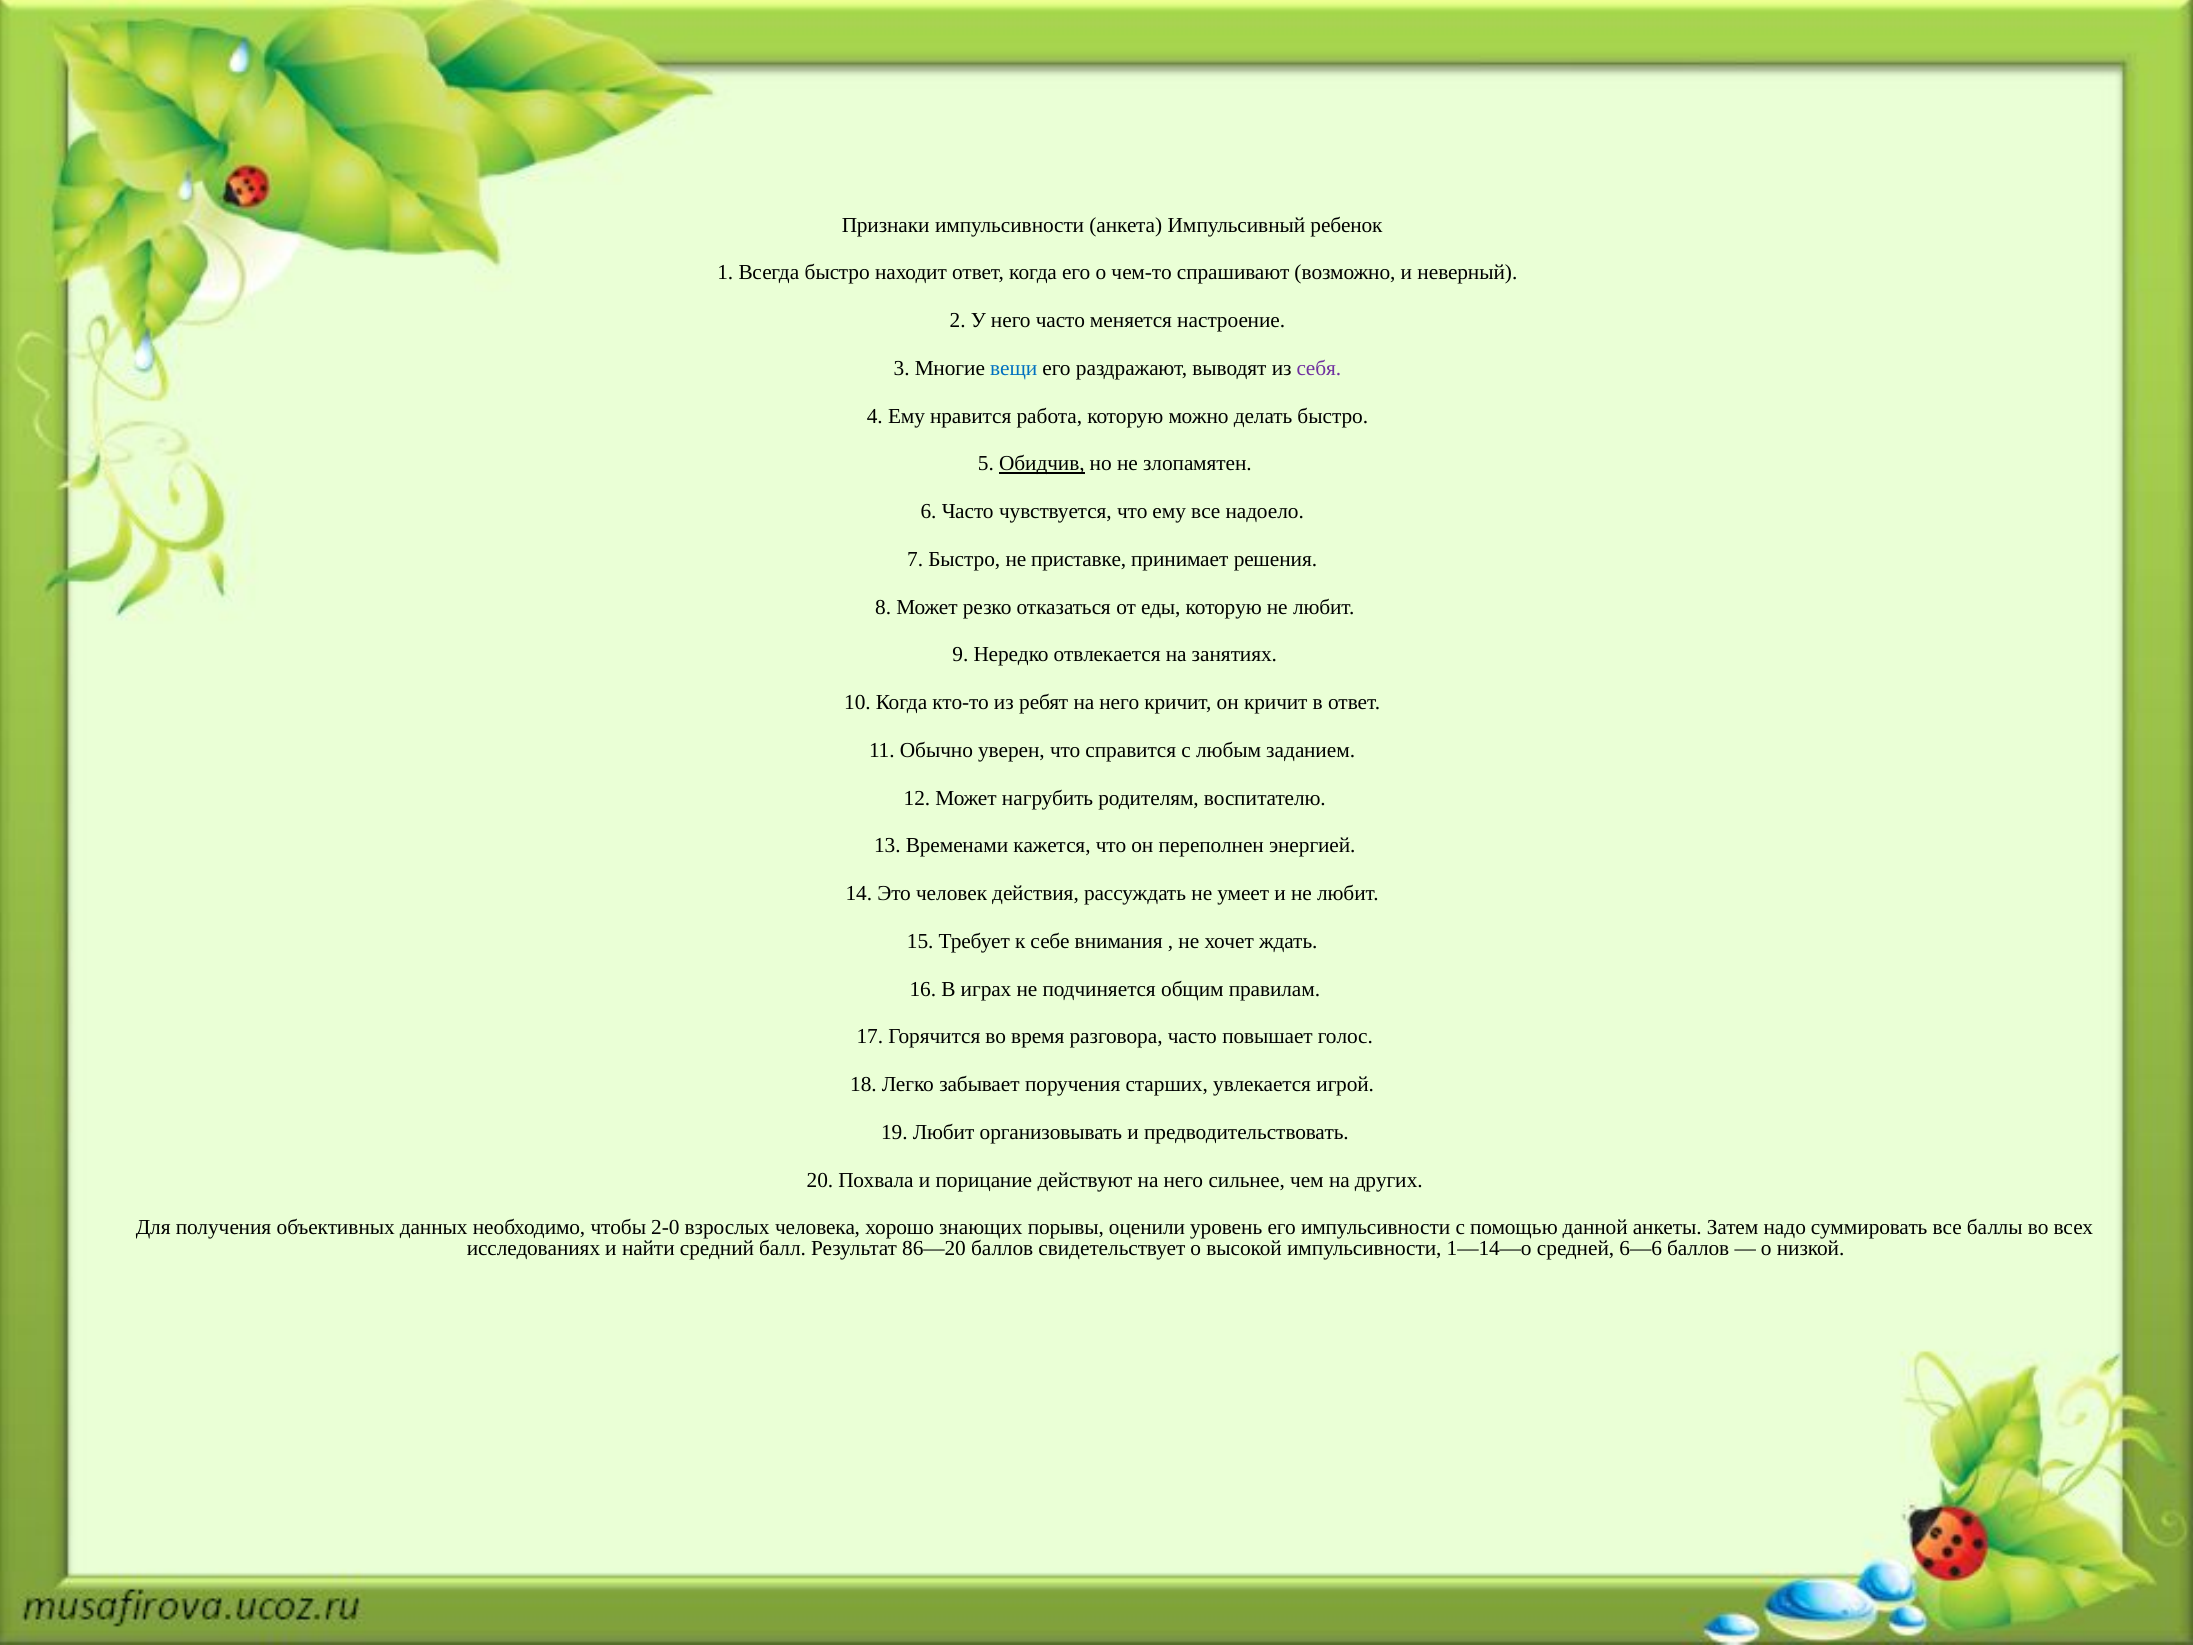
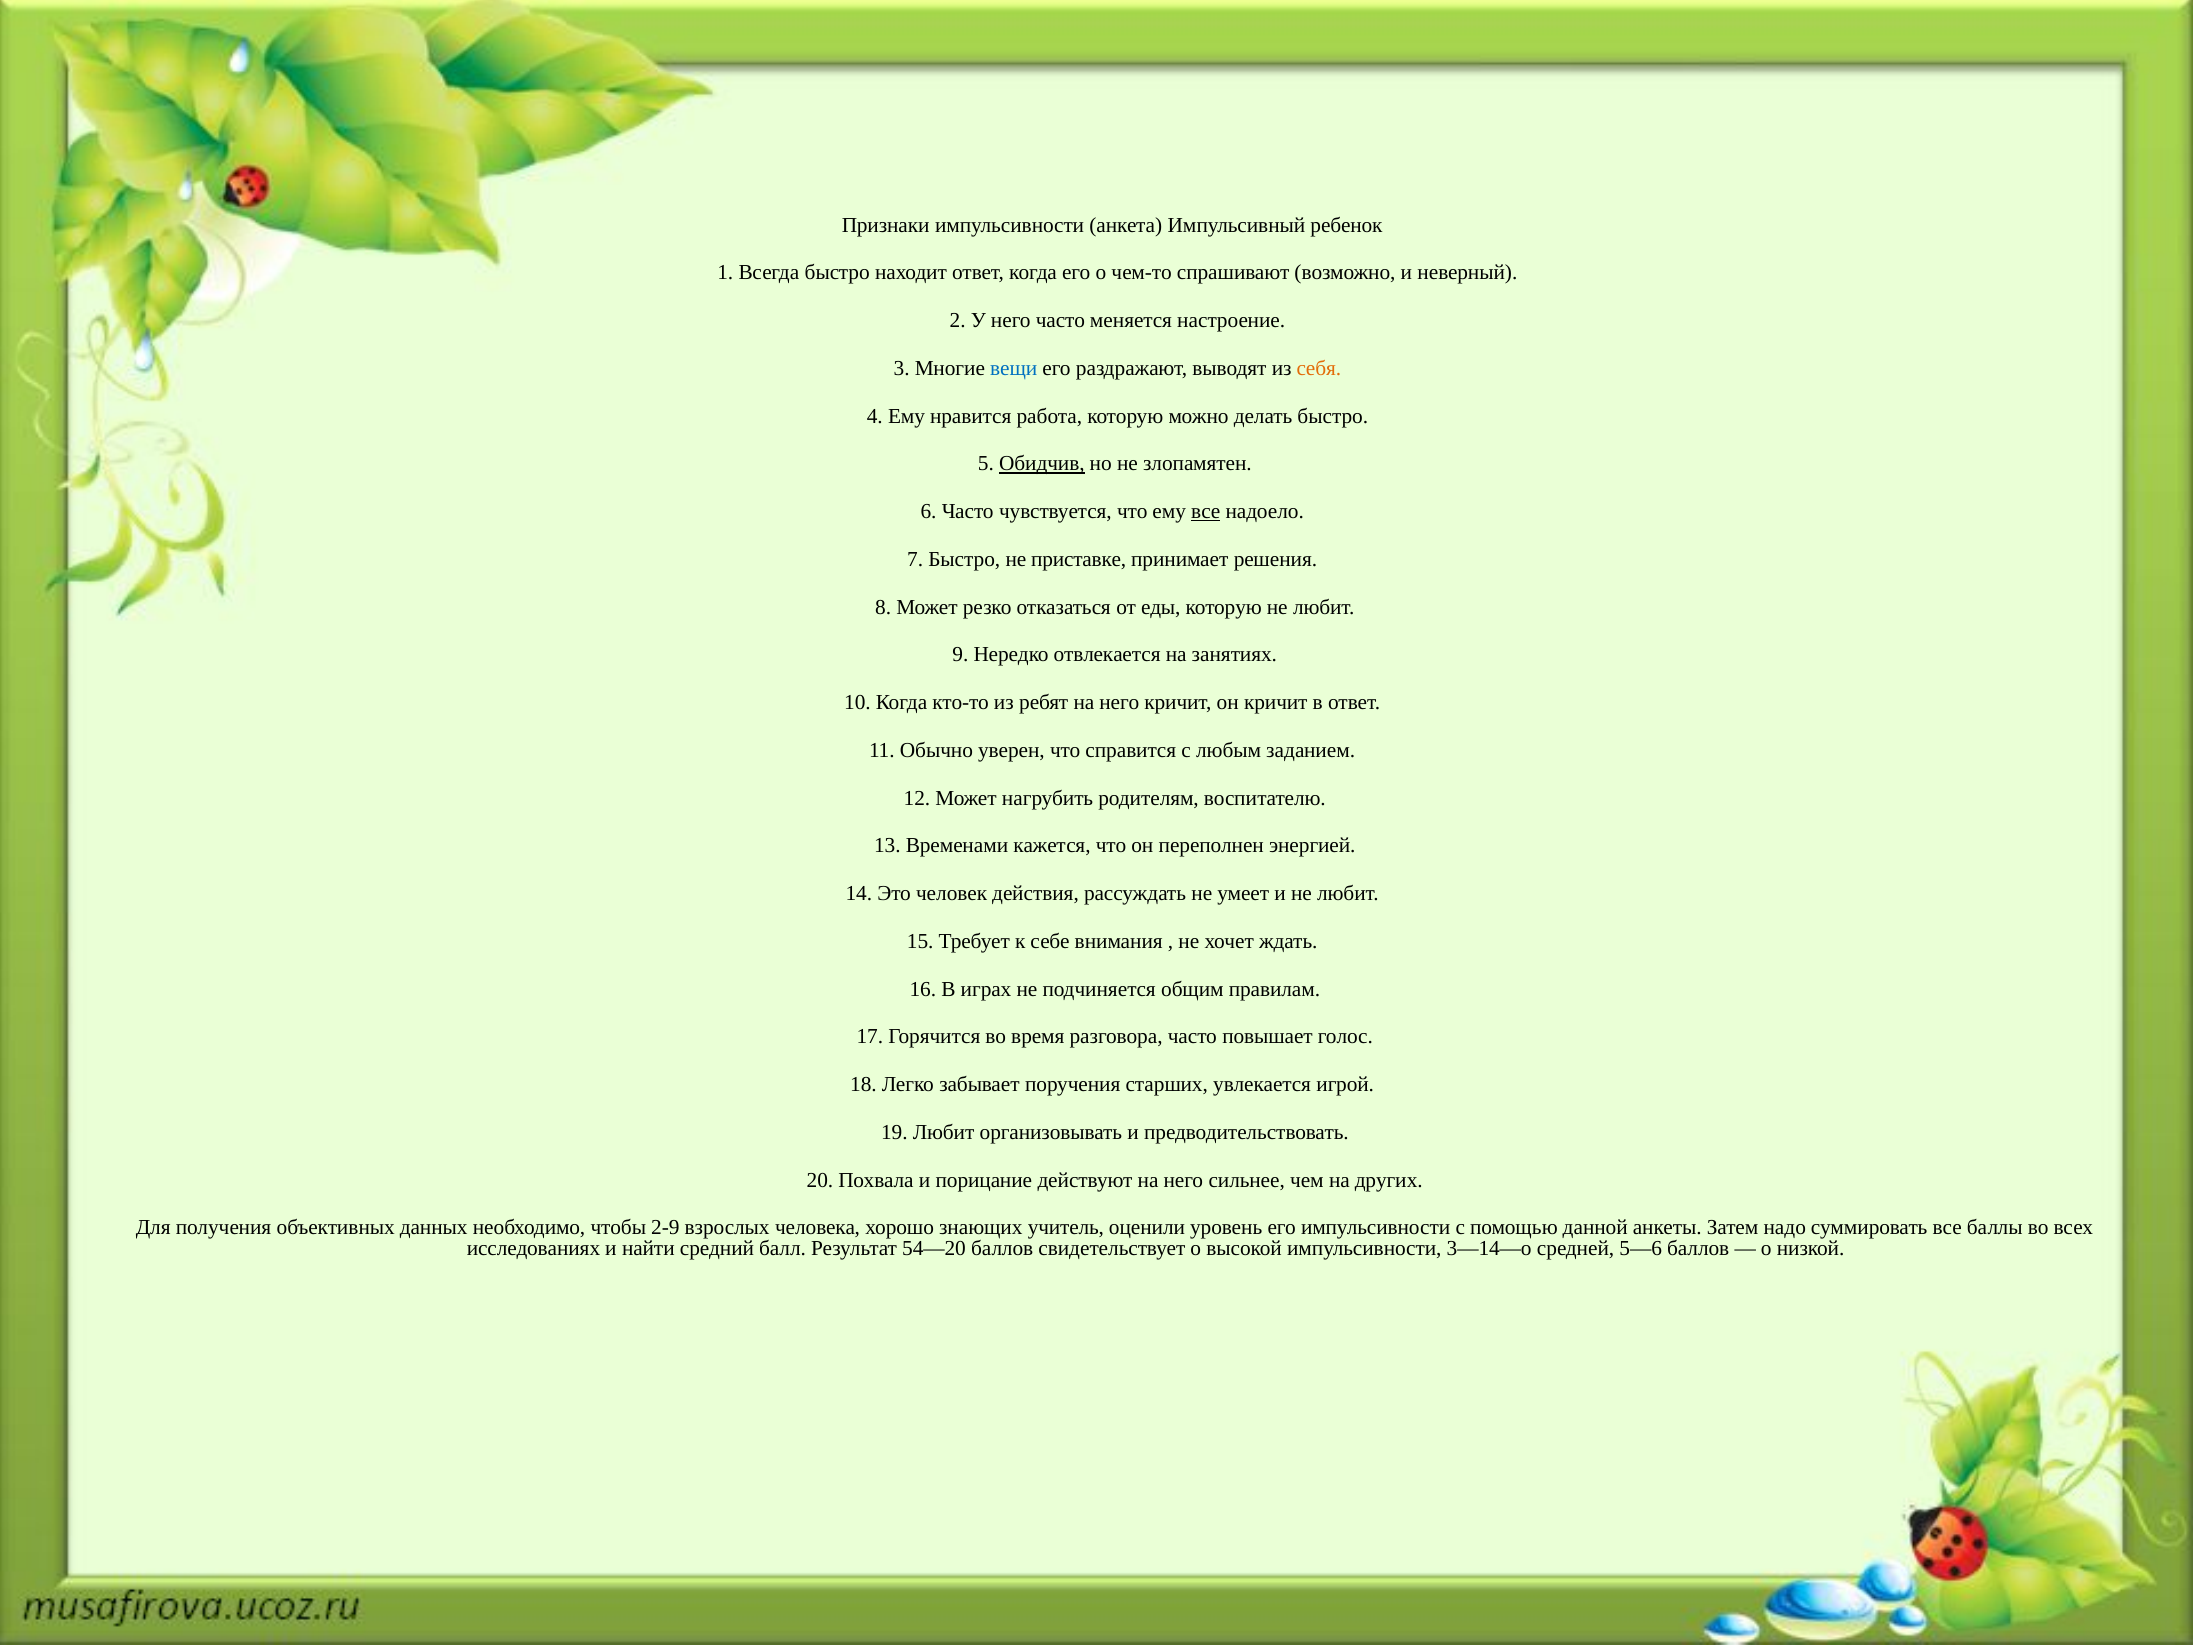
себя colour: purple -> orange
все at (1206, 512) underline: none -> present
2-0: 2-0 -> 2-9
порывы: порывы -> учитель
86—20: 86—20 -> 54—20
1—14—о: 1—14—о -> 3—14—о
6—6: 6—6 -> 5—6
